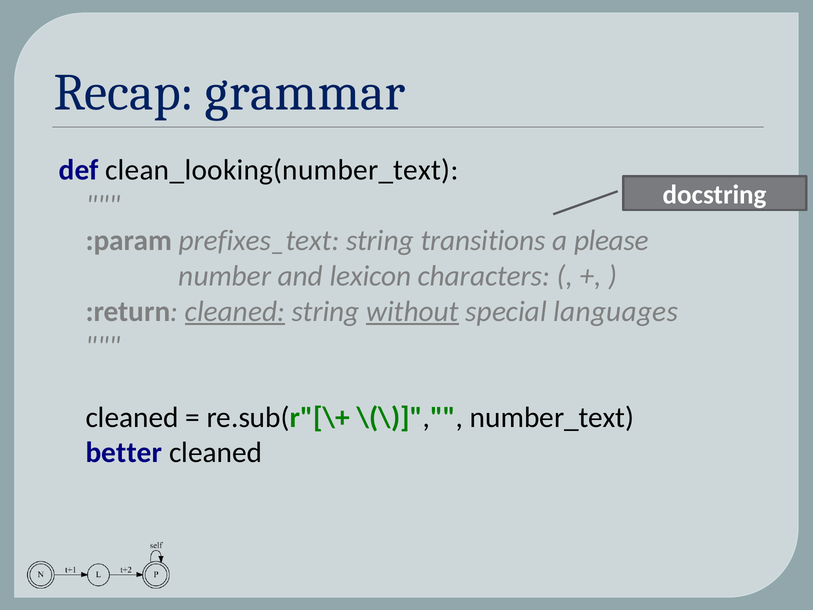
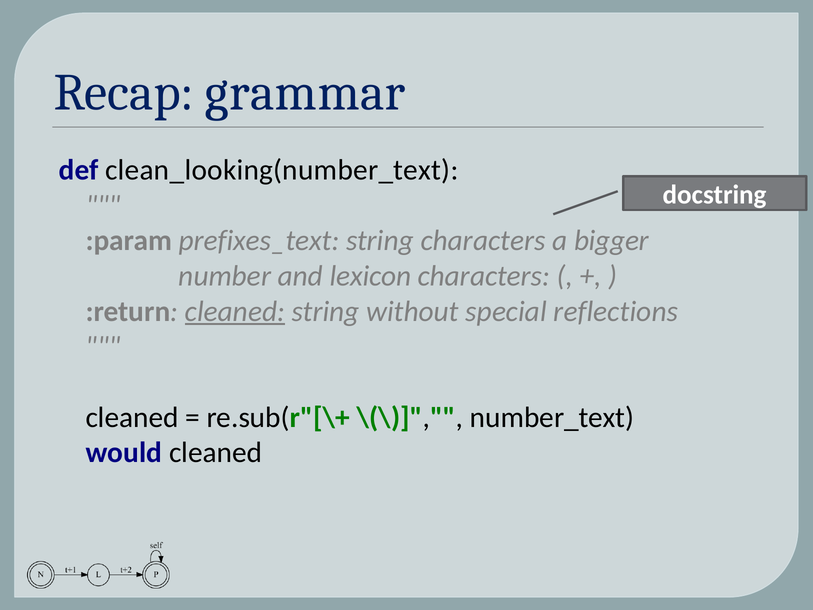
string transitions: transitions -> characters
please: please -> bigger
without underline: present -> none
languages: languages -> reflections
better: better -> would
